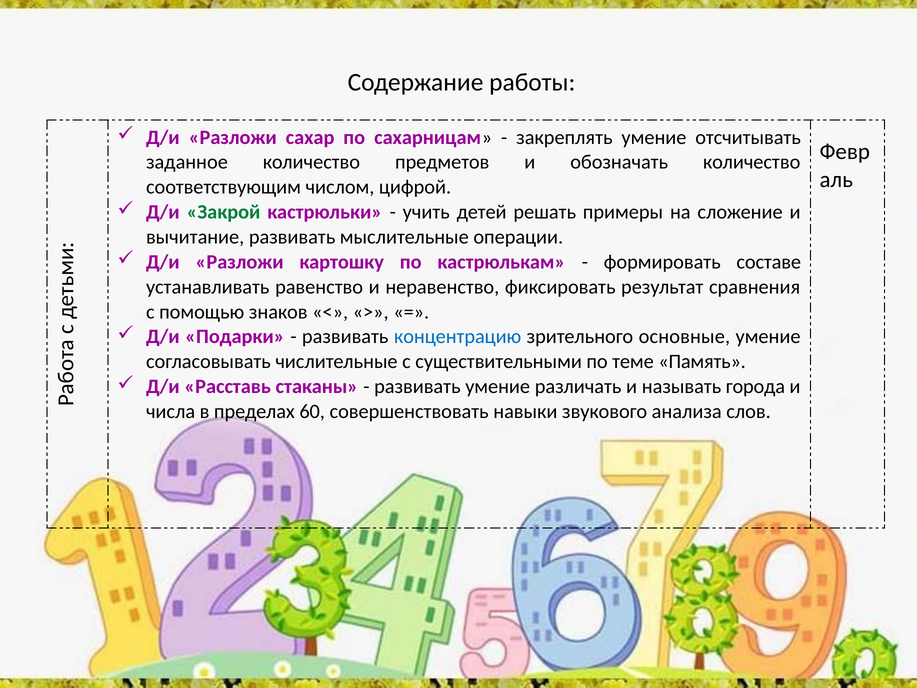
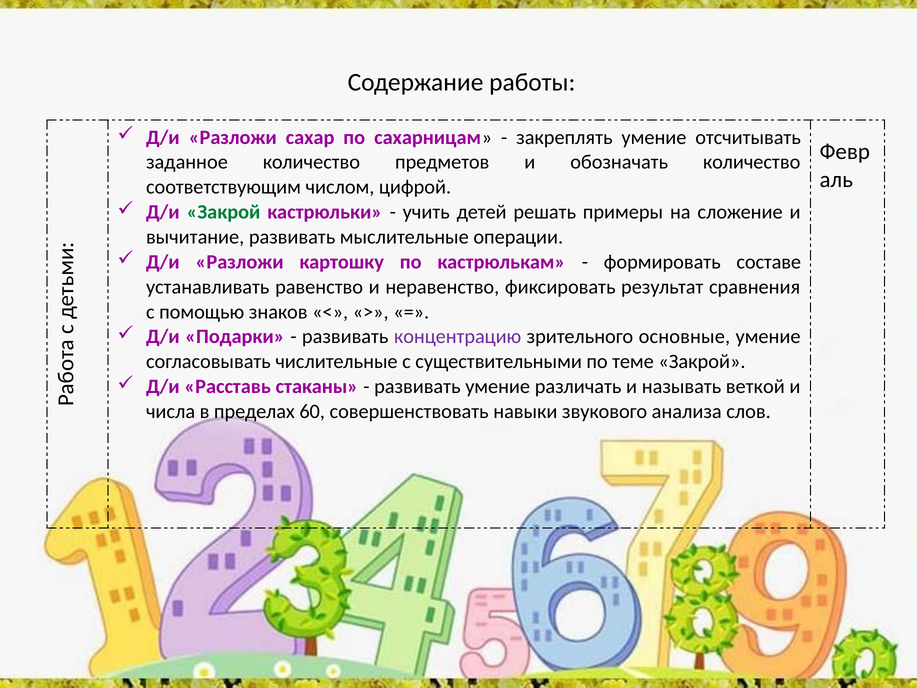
концентрацию colour: blue -> purple
теме Память: Память -> Закрой
города: города -> веткой
